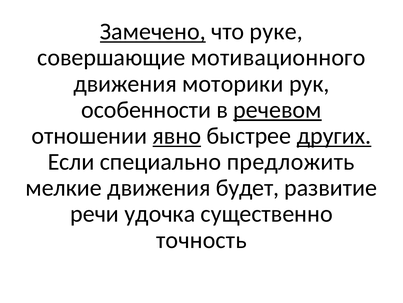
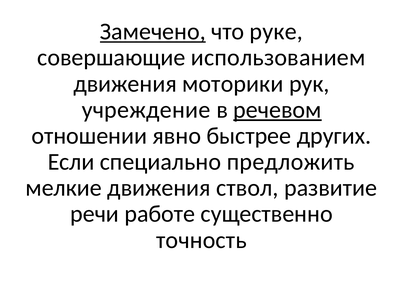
мотивационного: мотивационного -> использованием
особенности: особенности -> учреждение
явно underline: present -> none
других underline: present -> none
будет: будет -> ствол
удочка: удочка -> работе
